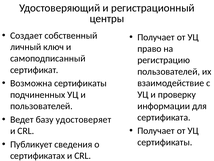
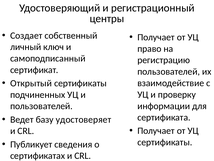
Возможна: Возможна -> Открытый
